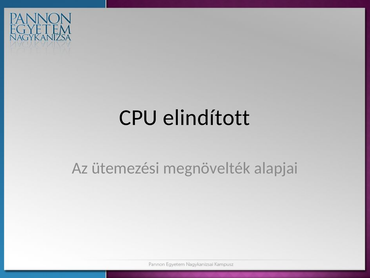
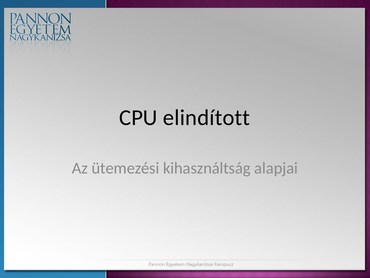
megnövelték: megnövelték -> kihasználtság
